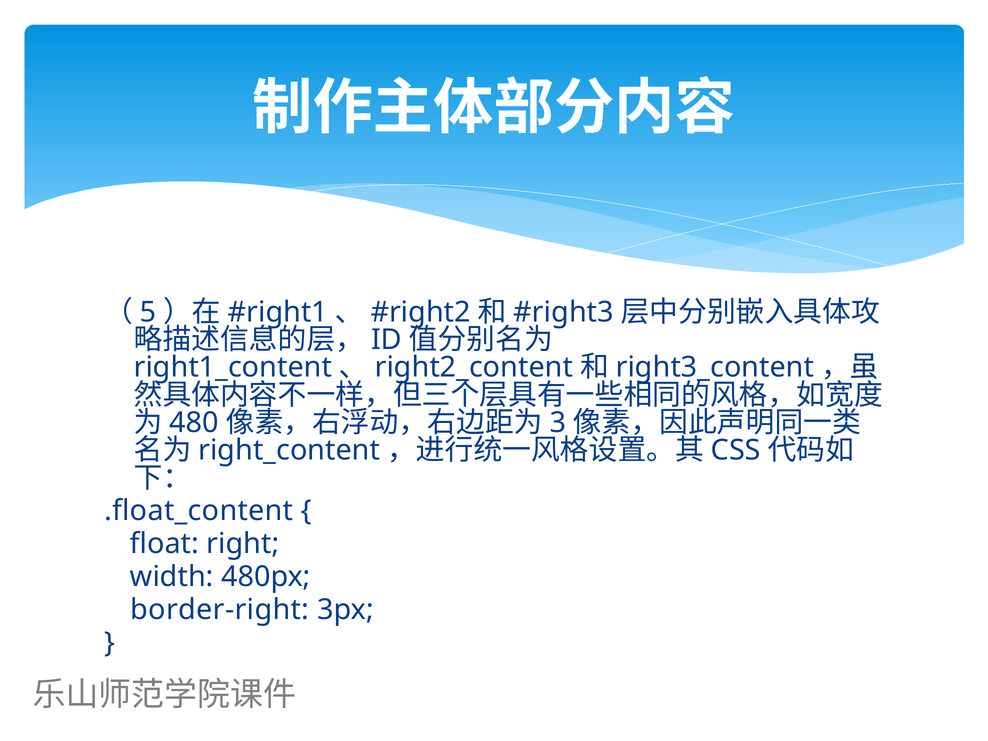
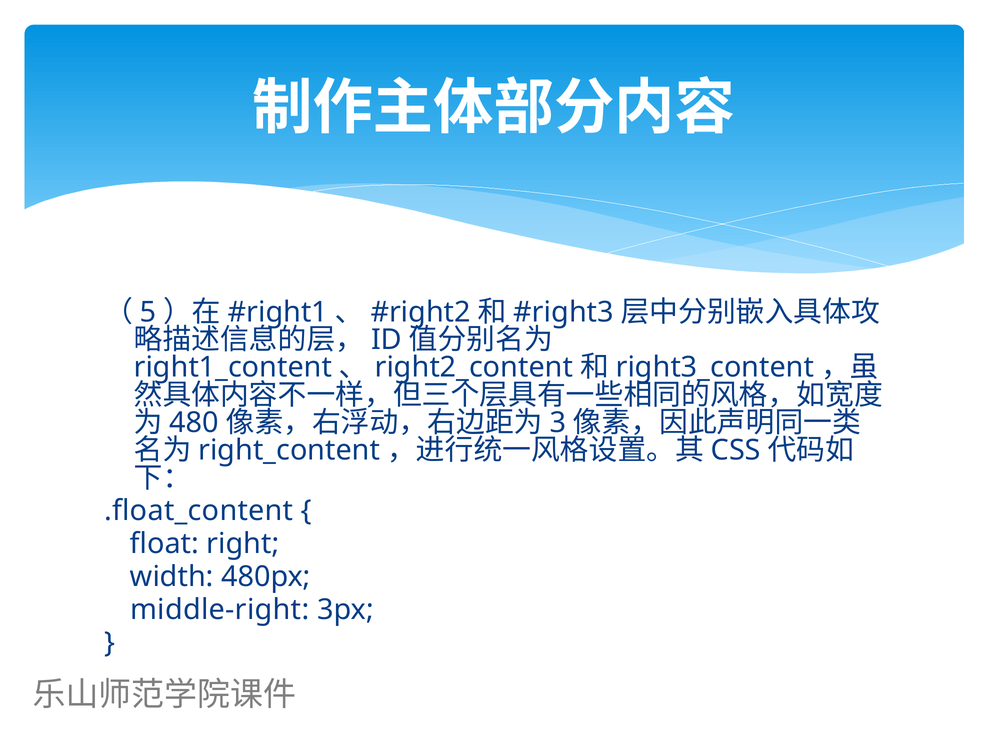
border-right: border-right -> middle-right
